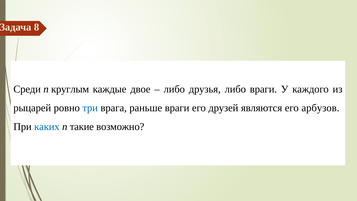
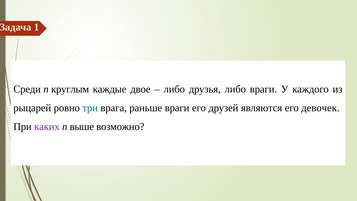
8: 8 -> 1
арбузов: арбузов -> девочек
каких colour: blue -> purple
такие: такие -> выше
